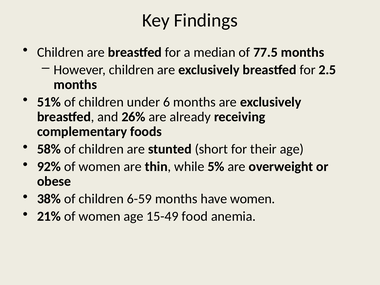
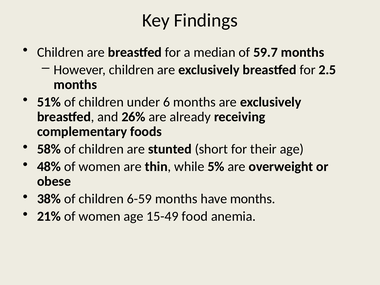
77.5: 77.5 -> 59.7
92%: 92% -> 48%
have women: women -> months
